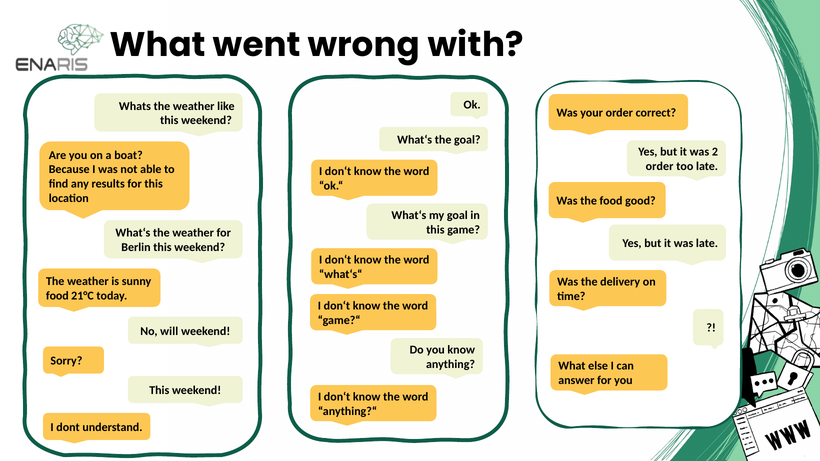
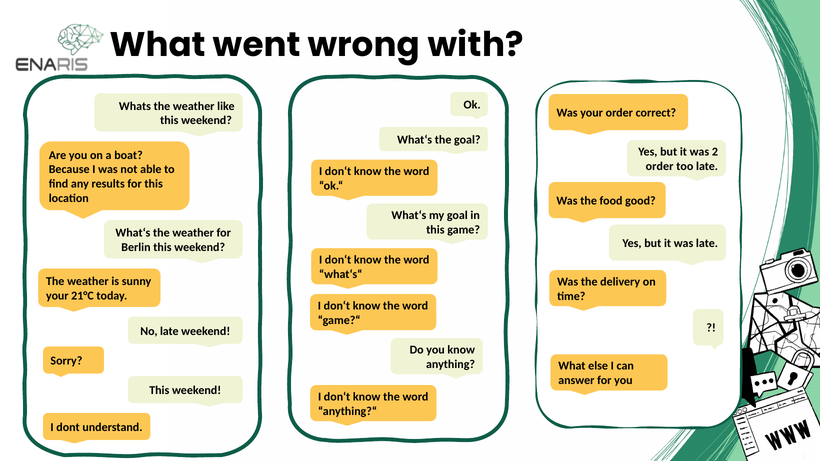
food at (57, 296): food -> your
No will: will -> late
